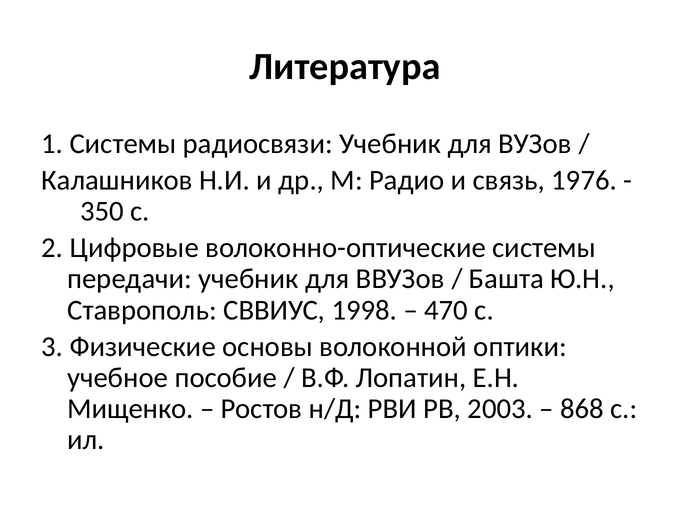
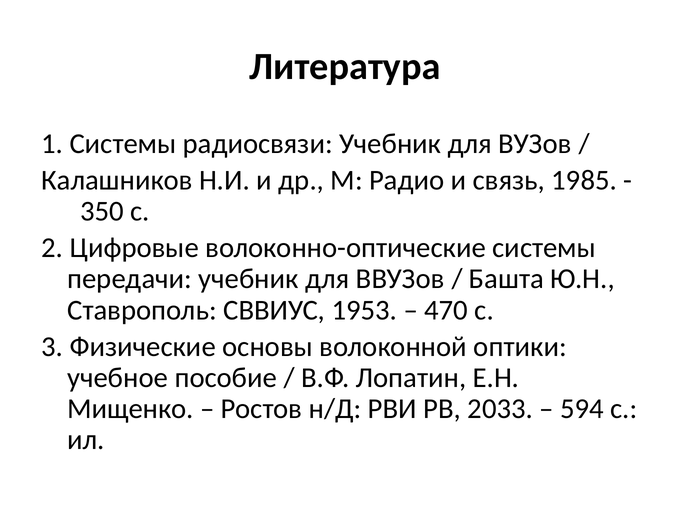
1976: 1976 -> 1985
1998: 1998 -> 1953
2003: 2003 -> 2033
868: 868 -> 594
